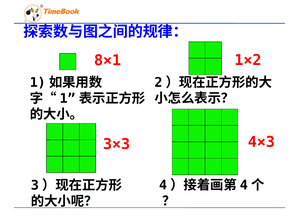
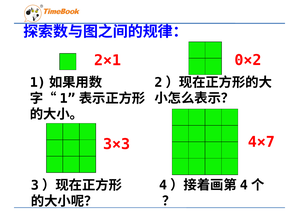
1×2: 1×2 -> 0×2
8×1: 8×1 -> 2×1
4×3: 4×3 -> 4×7
